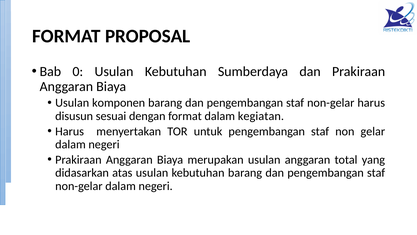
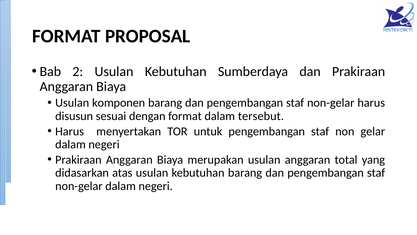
0: 0 -> 2
kegiatan: kegiatan -> tersebut
